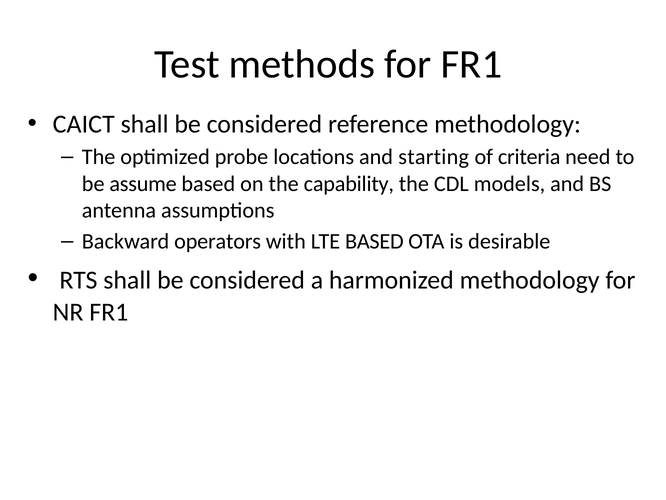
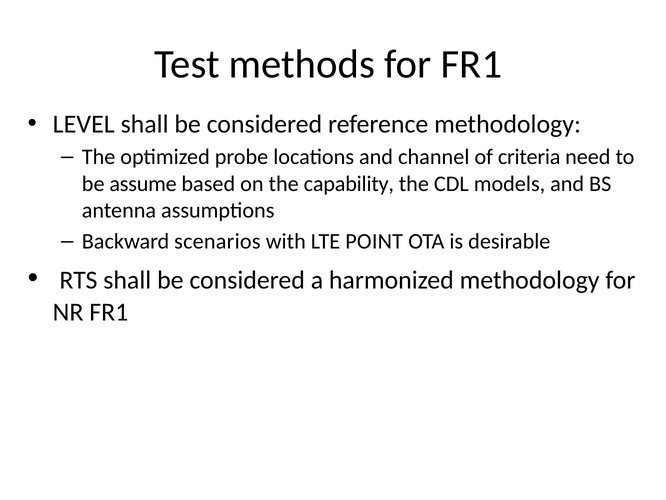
CAICT: CAICT -> LEVEL
starting: starting -> channel
operators: operators -> scenarios
LTE BASED: BASED -> POINT
